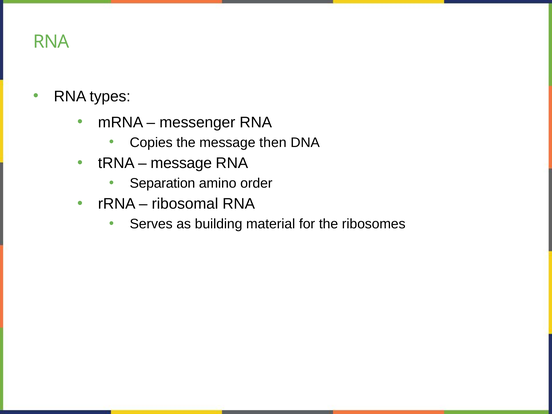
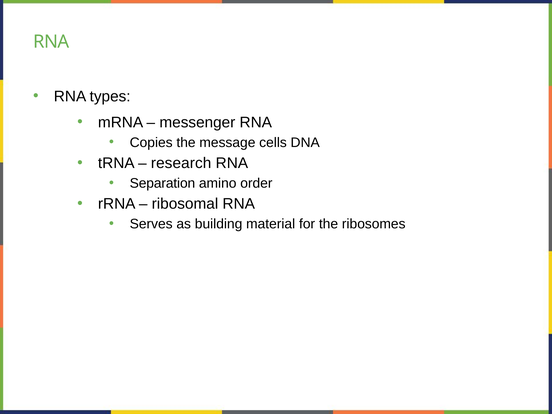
then: then -> cells
message at (181, 163): message -> research
